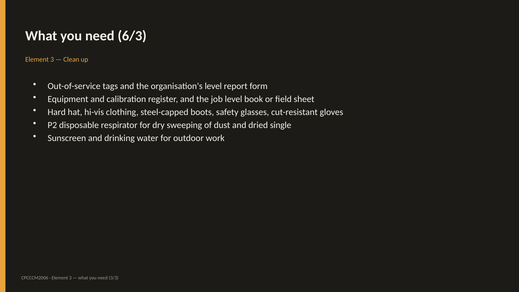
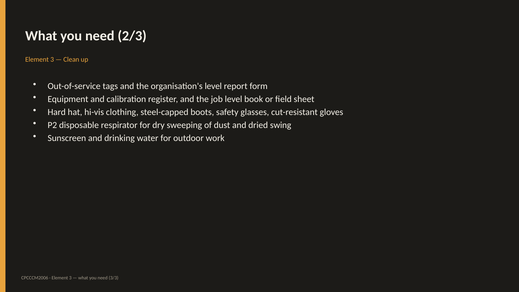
6/3: 6/3 -> 2/3
single: single -> swing
